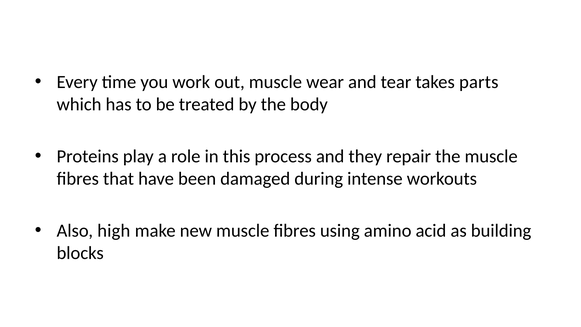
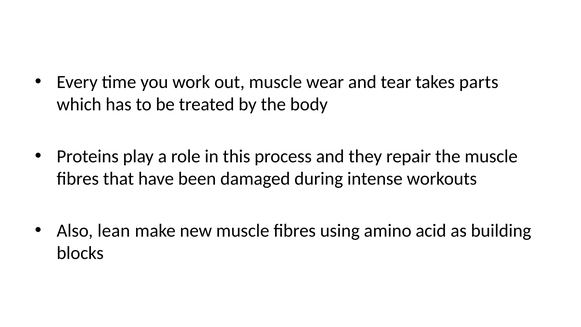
high: high -> lean
